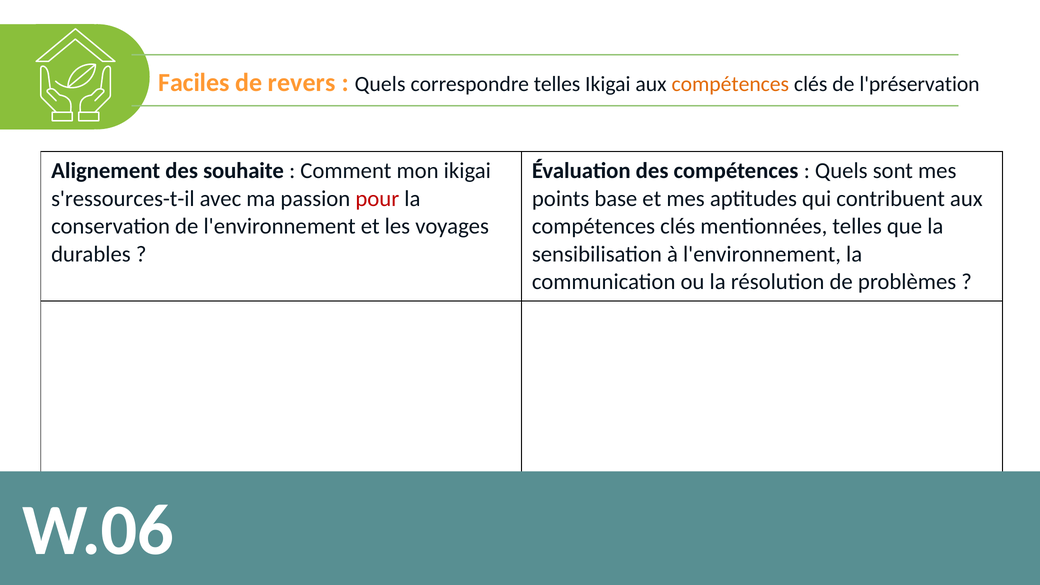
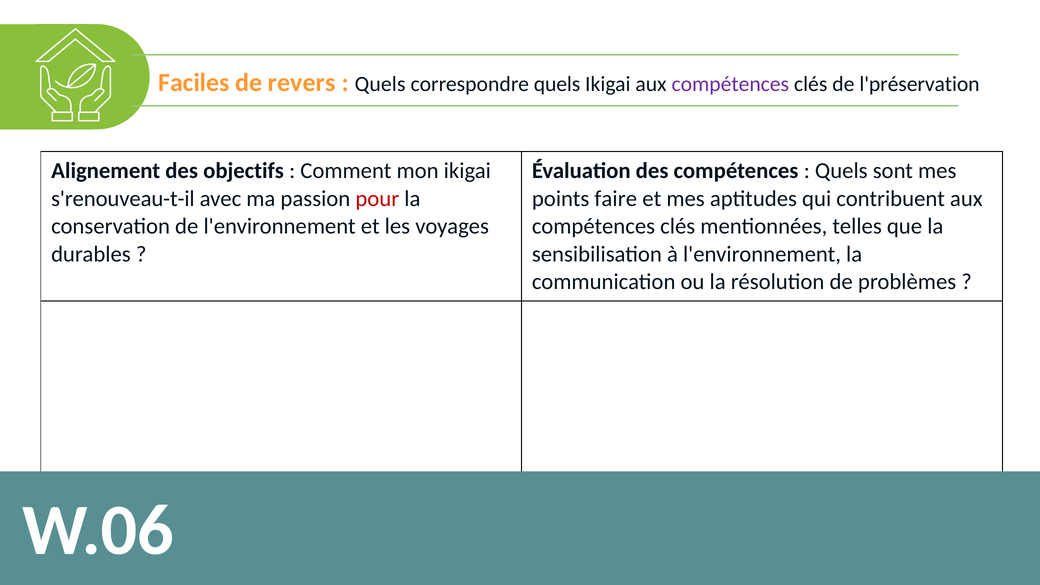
correspondre telles: telles -> quels
compétences at (730, 84) colour: orange -> purple
souhaite: souhaite -> objectifs
s'ressources-t-il: s'ressources-t-il -> s'renouveau-t-il
base: base -> faire
